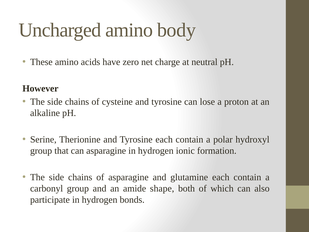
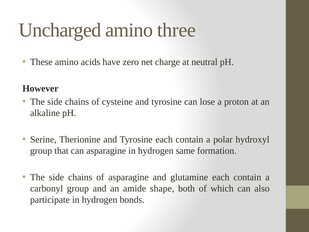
body: body -> three
ionic: ionic -> same
